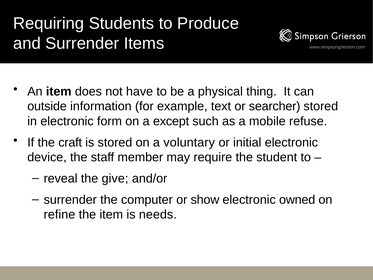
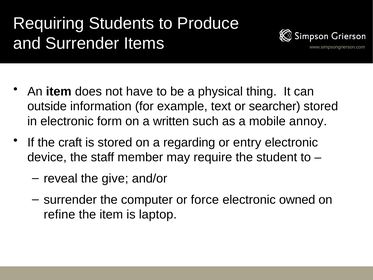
except: except -> written
refuse: refuse -> annoy
voluntary: voluntary -> regarding
initial: initial -> entry
show: show -> force
needs: needs -> laptop
